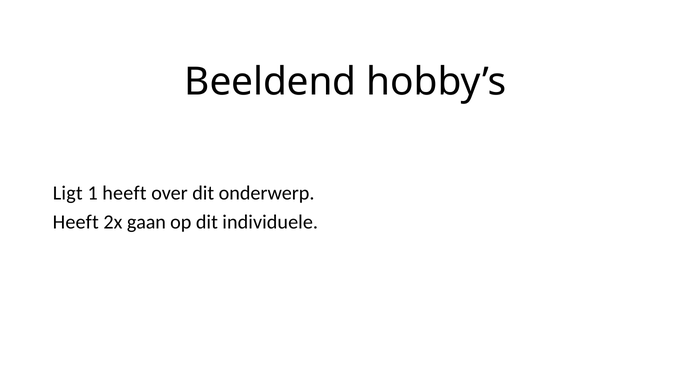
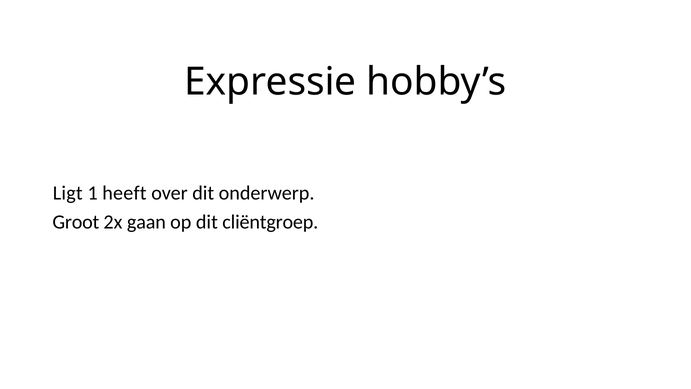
Beeldend: Beeldend -> Expressie
Heeft at (76, 222): Heeft -> Groot
individuele: individuele -> cliëntgroep
